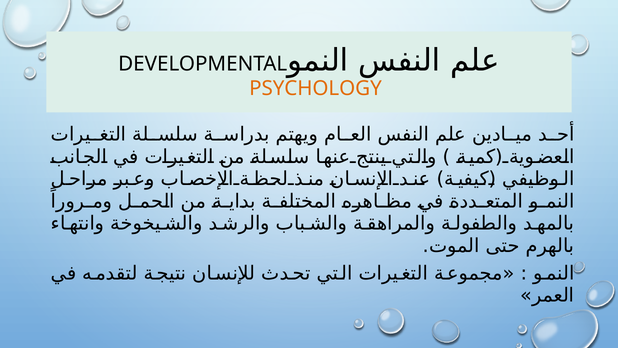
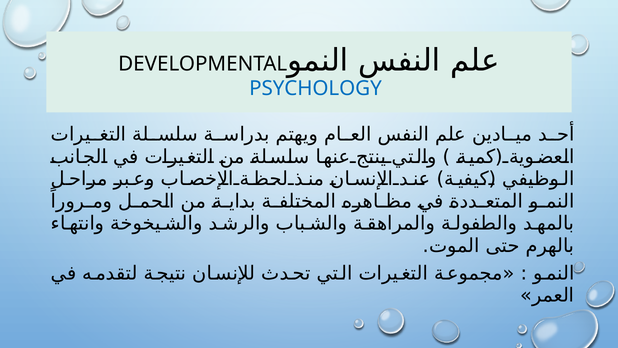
PSYCHOLOGY colour: orange -> blue
